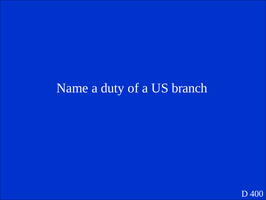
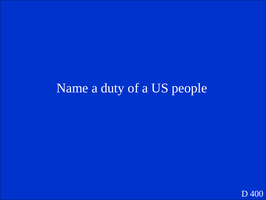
branch: branch -> people
